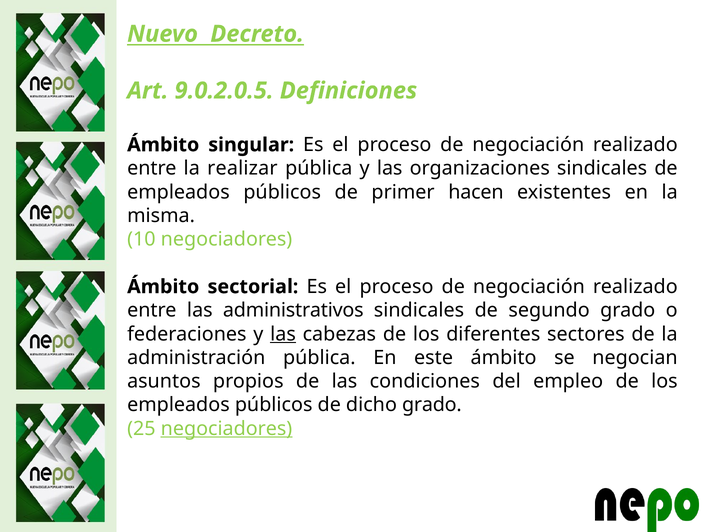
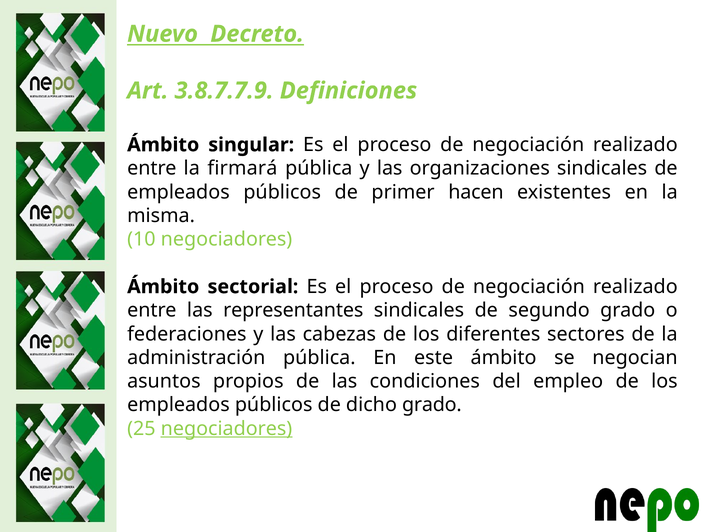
9.0.2.0.5: 9.0.2.0.5 -> 3.8.7.7.9
realizar: realizar -> firmará
administrativos: administrativos -> representantes
las at (283, 334) underline: present -> none
